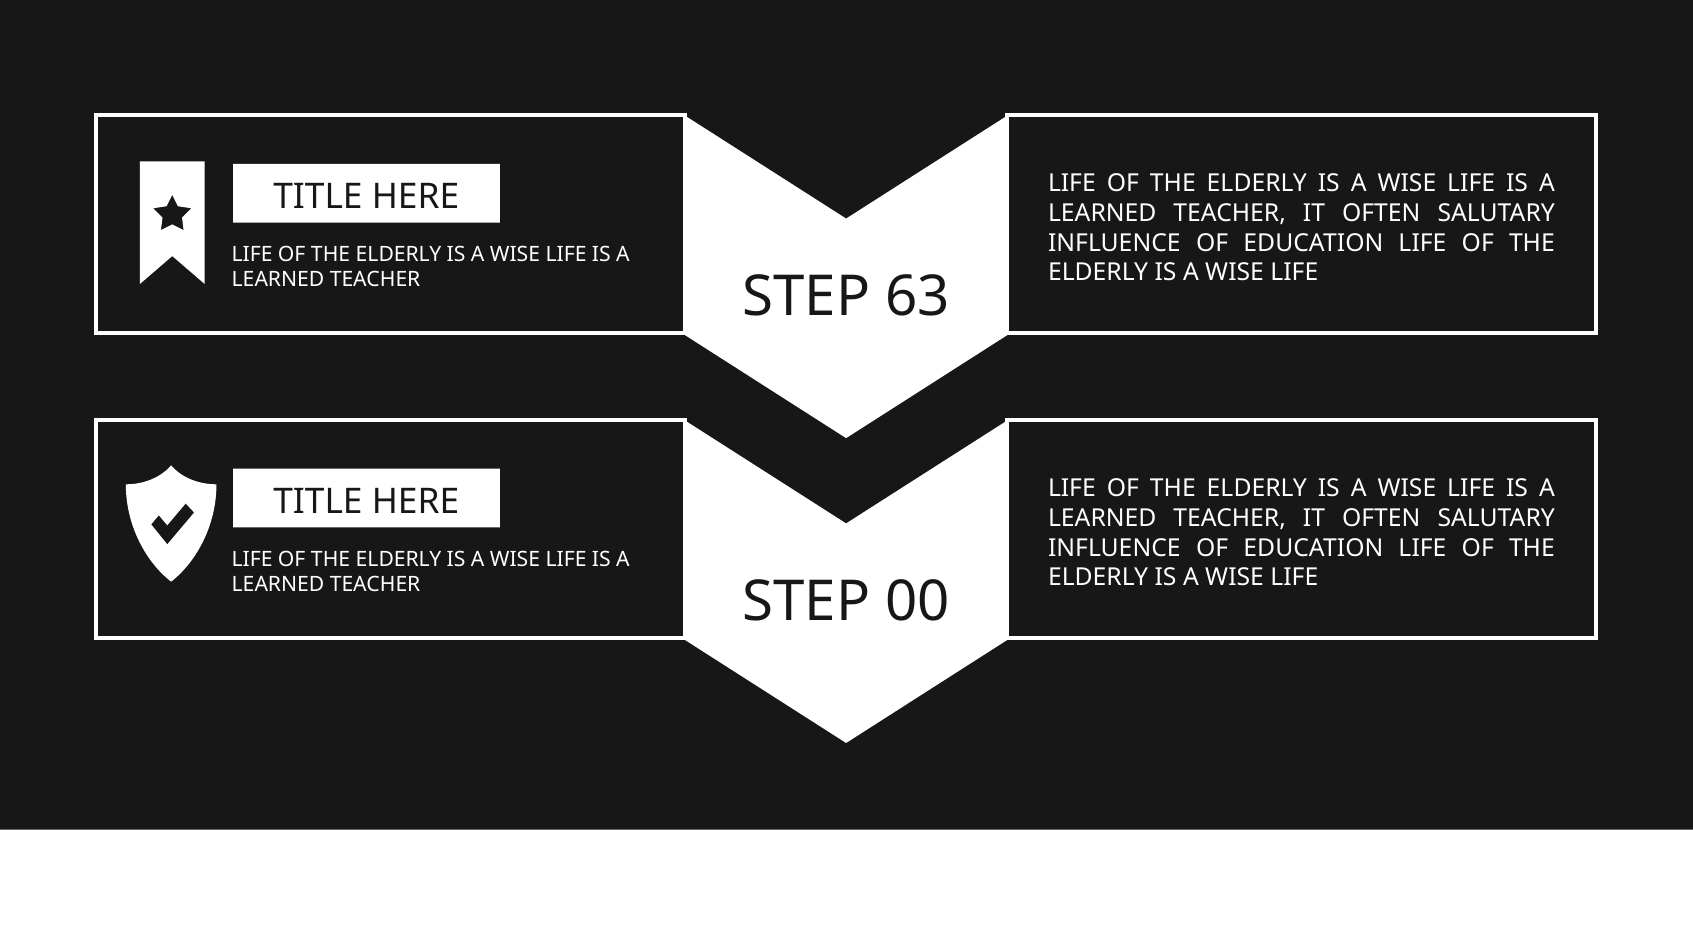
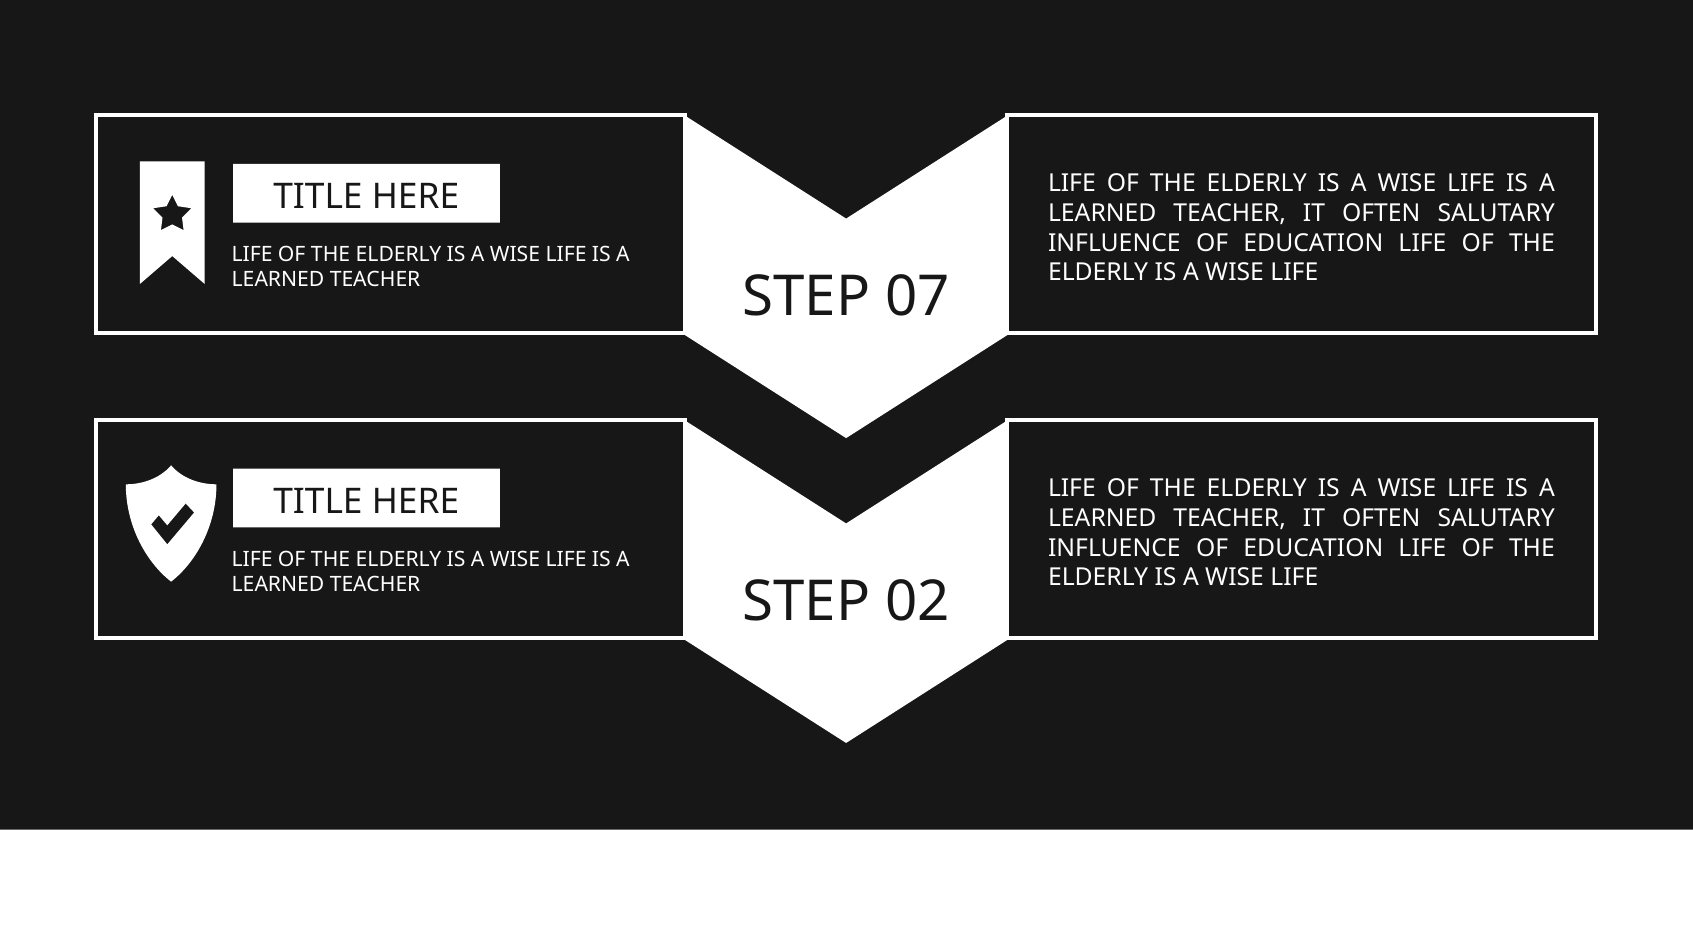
63: 63 -> 07
00: 00 -> 02
